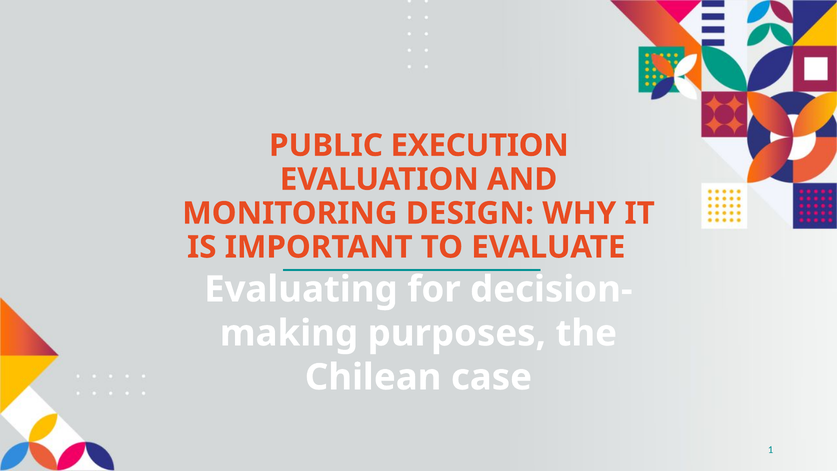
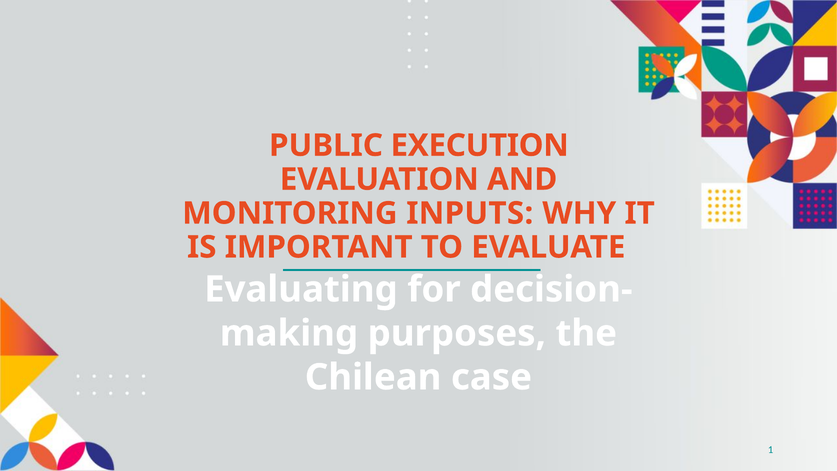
DESIGN: DESIGN -> INPUTS
